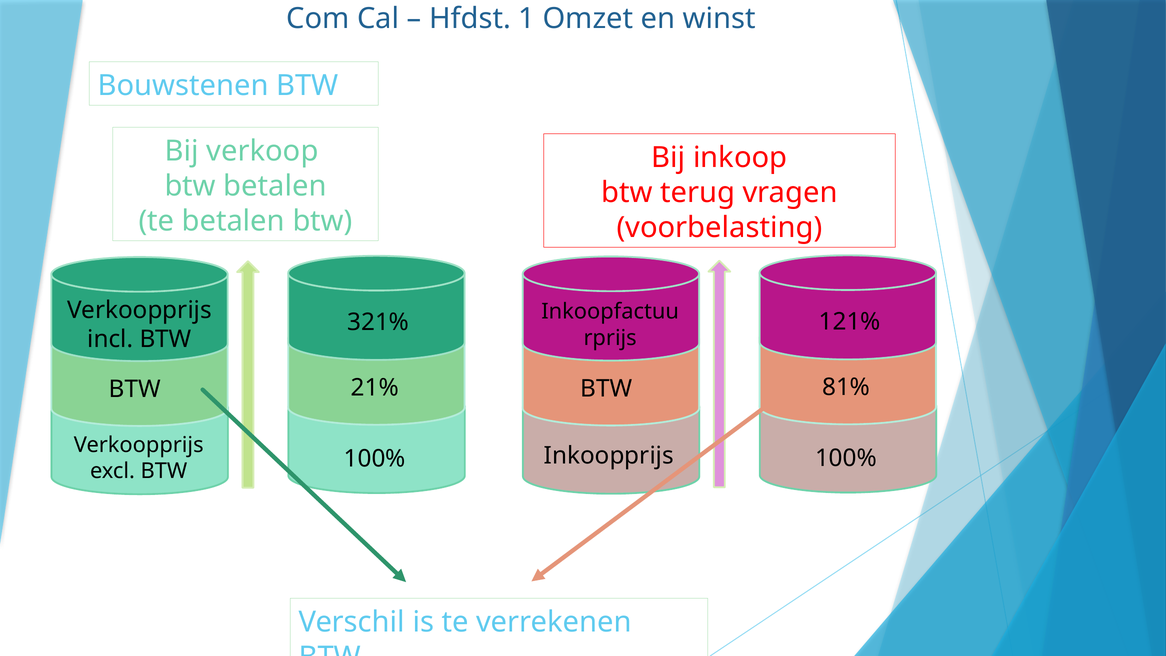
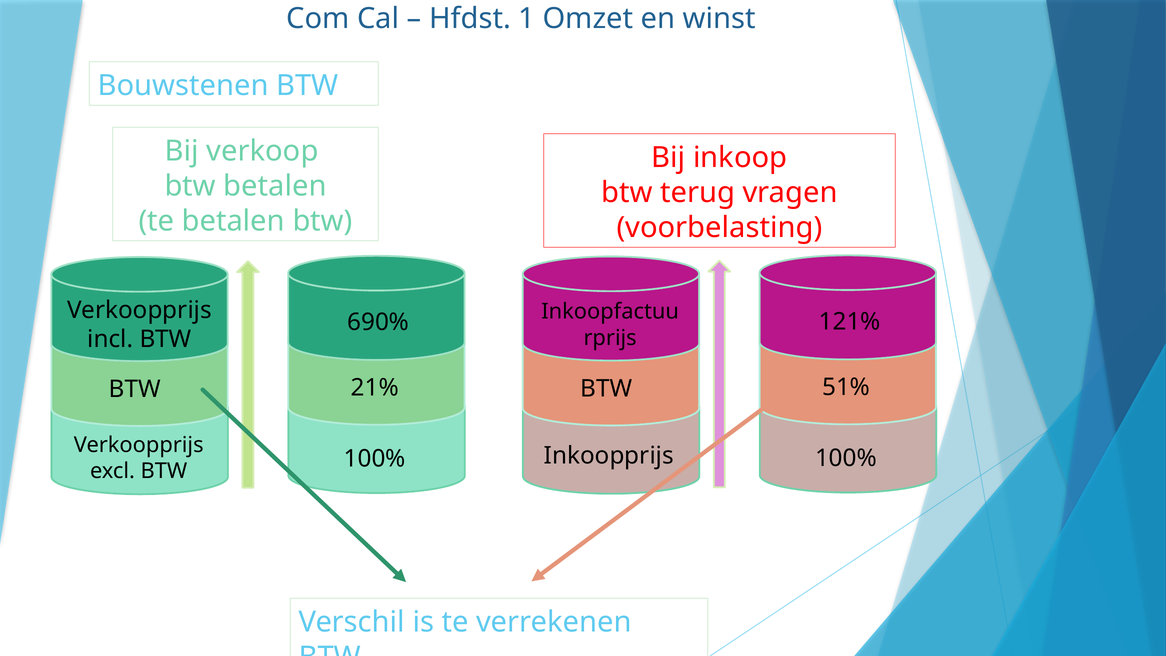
321%: 321% -> 690%
81%: 81% -> 51%
